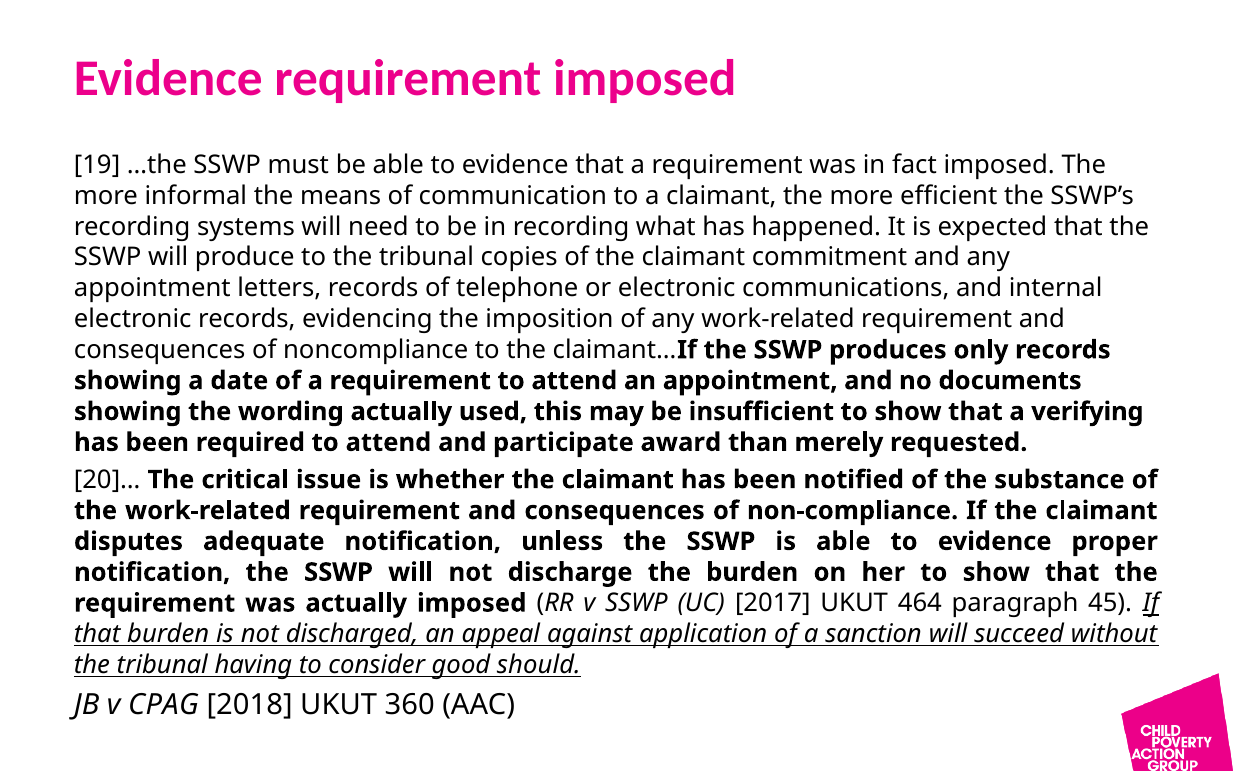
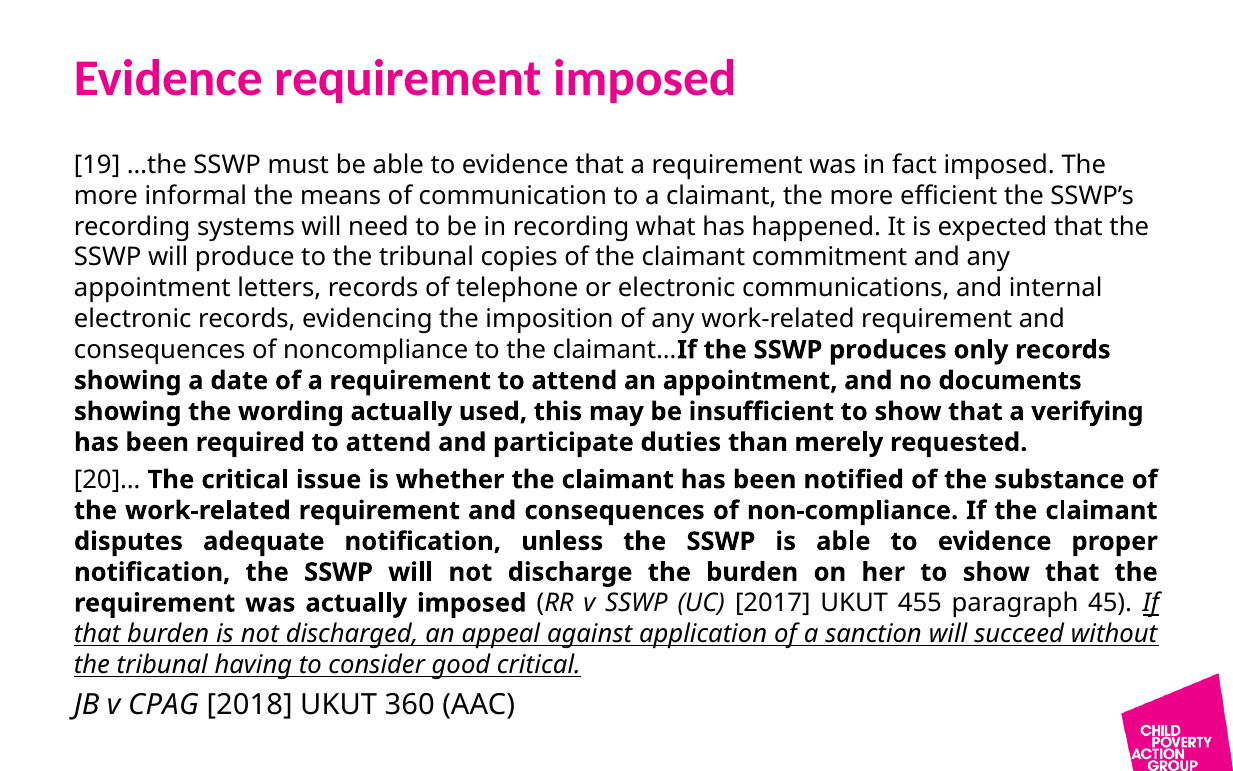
award: award -> duties
464: 464 -> 455
good should: should -> critical
